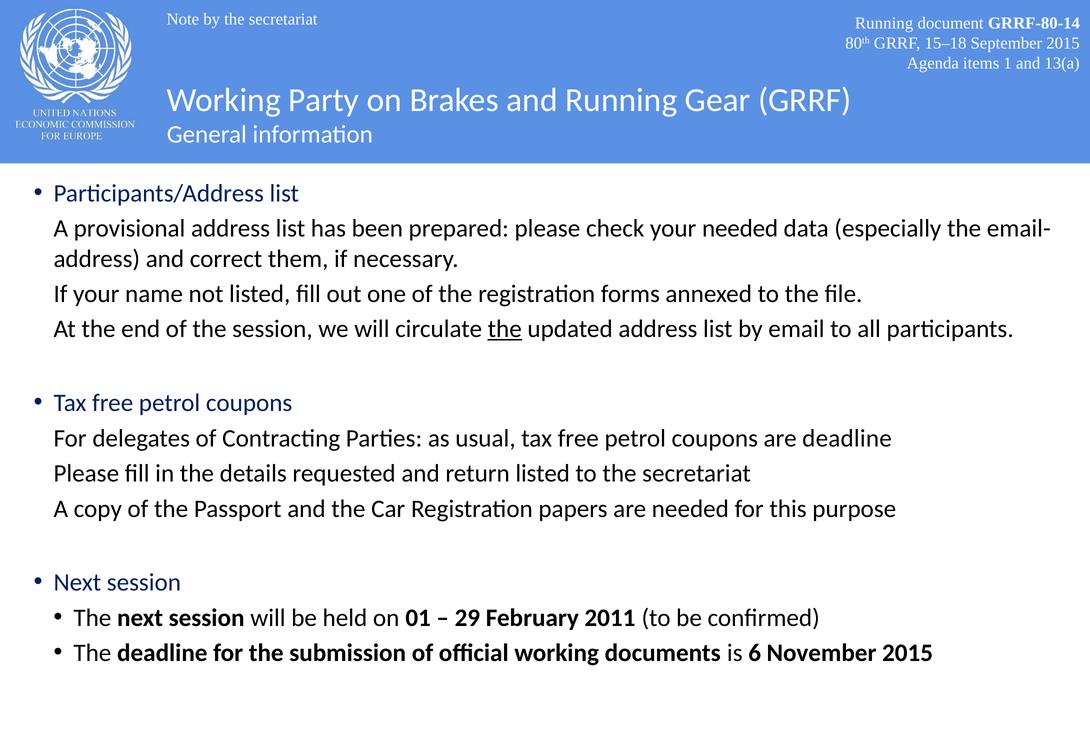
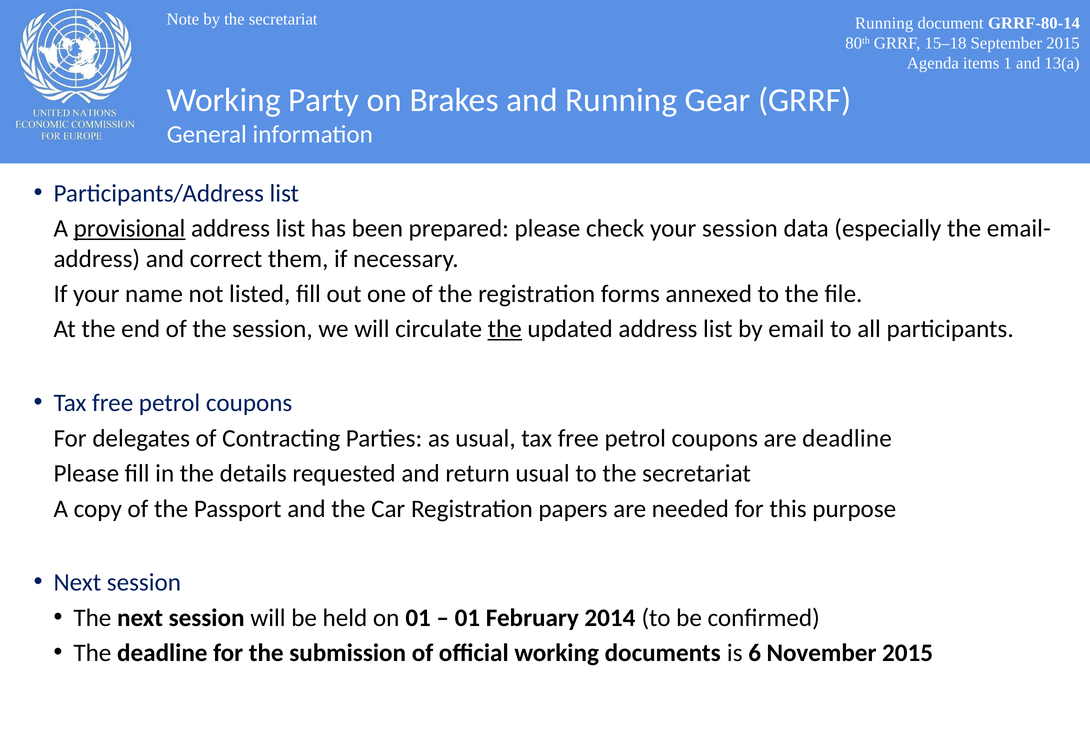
provisional underline: none -> present
your needed: needed -> session
return listed: listed -> usual
29 at (467, 617): 29 -> 01
2011: 2011 -> 2014
